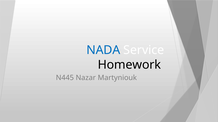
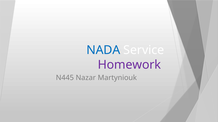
Homework colour: black -> purple
